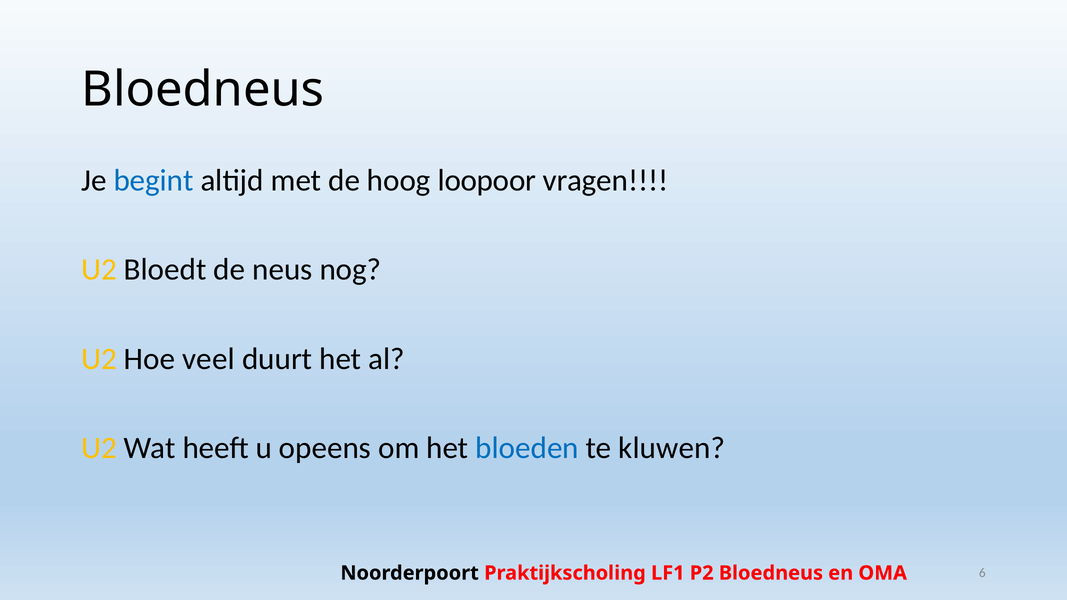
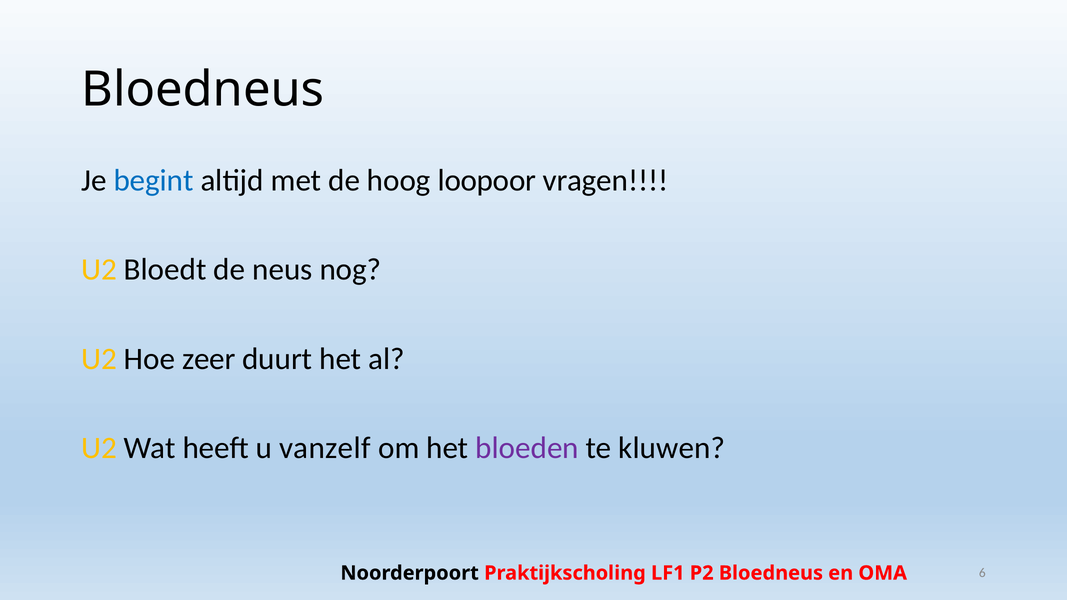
veel: veel -> zeer
opeens: opeens -> vanzelf
bloeden colour: blue -> purple
